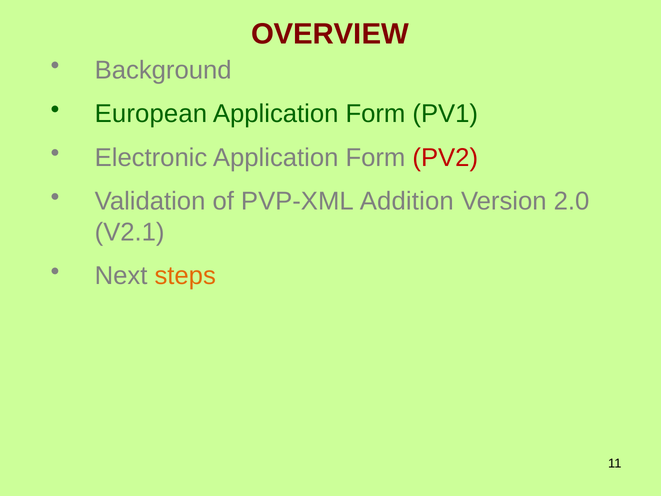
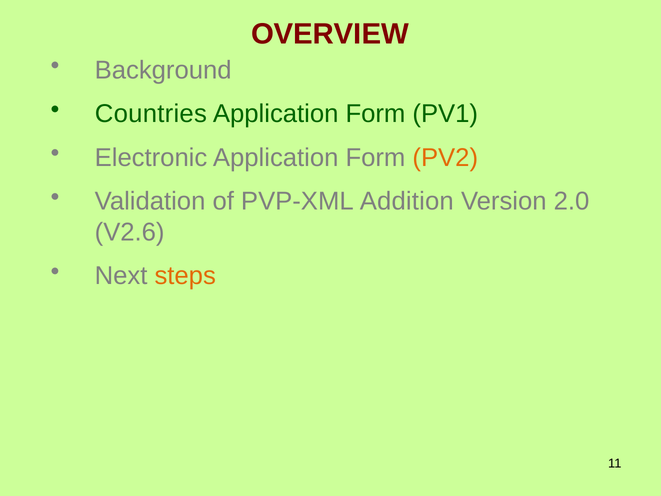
European: European -> Countries
PV2 colour: red -> orange
V2.1: V2.1 -> V2.6
